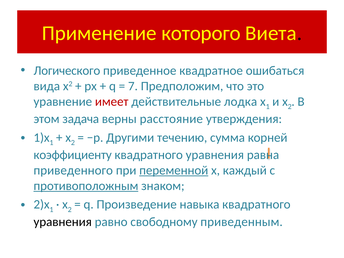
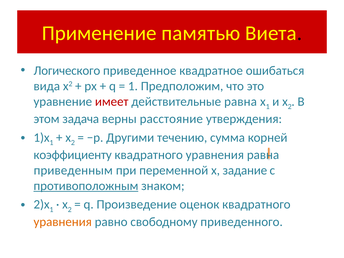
которого: которого -> памятью
7 at (133, 86): 7 -> 1
действительные лодка: лодка -> равна
приведенного: приведенного -> приведенным
переменной underline: present -> none
каждый: каждый -> задание
навыка: навыка -> оценок
уравнения at (63, 222) colour: black -> orange
приведенным: приведенным -> приведенного
